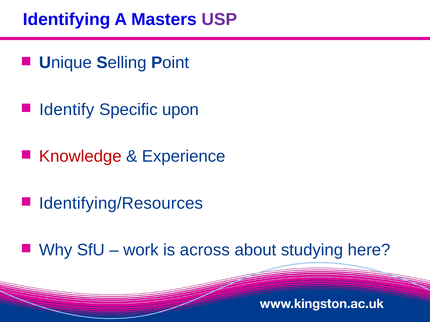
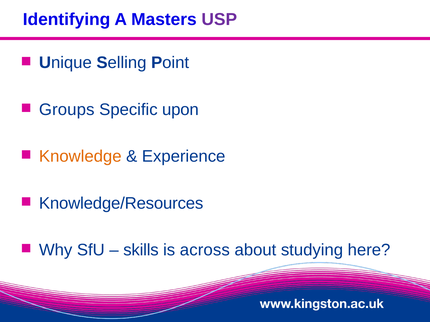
Identify: Identify -> Groups
Knowledge colour: red -> orange
Identifying/Resources: Identifying/Resources -> Knowledge/Resources
work: work -> skills
